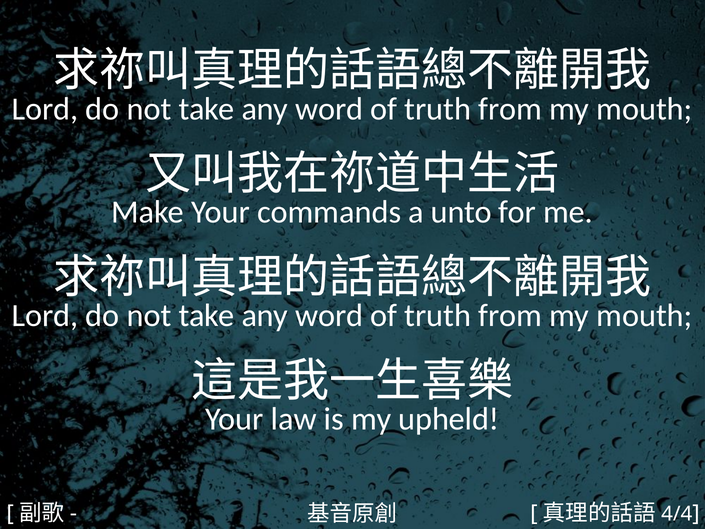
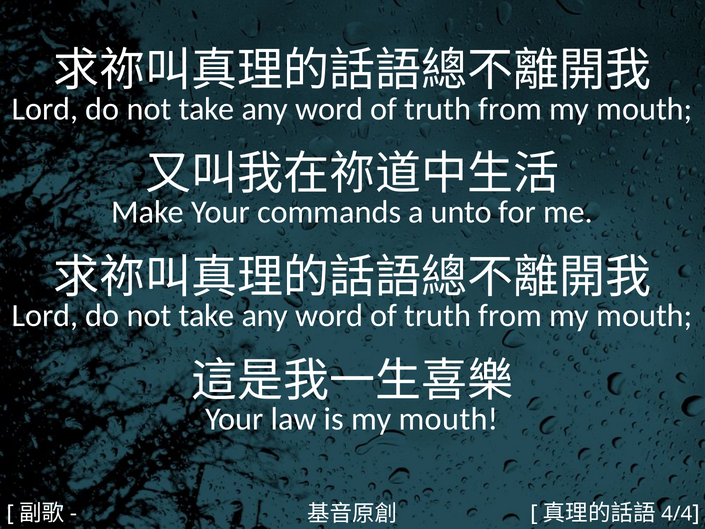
is my upheld: upheld -> mouth
